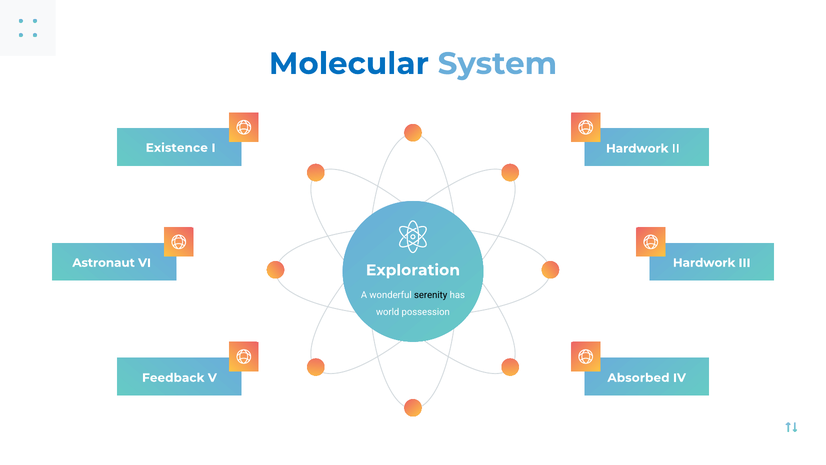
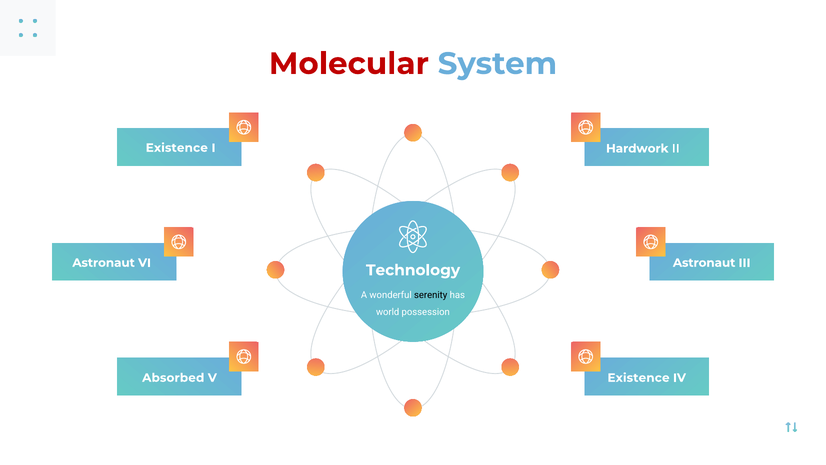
Molecular colour: blue -> red
Hardwork at (704, 263): Hardwork -> Astronaut
Exploration: Exploration -> Technology
Feedback: Feedback -> Absorbed
Absorbed at (639, 378): Absorbed -> Existence
